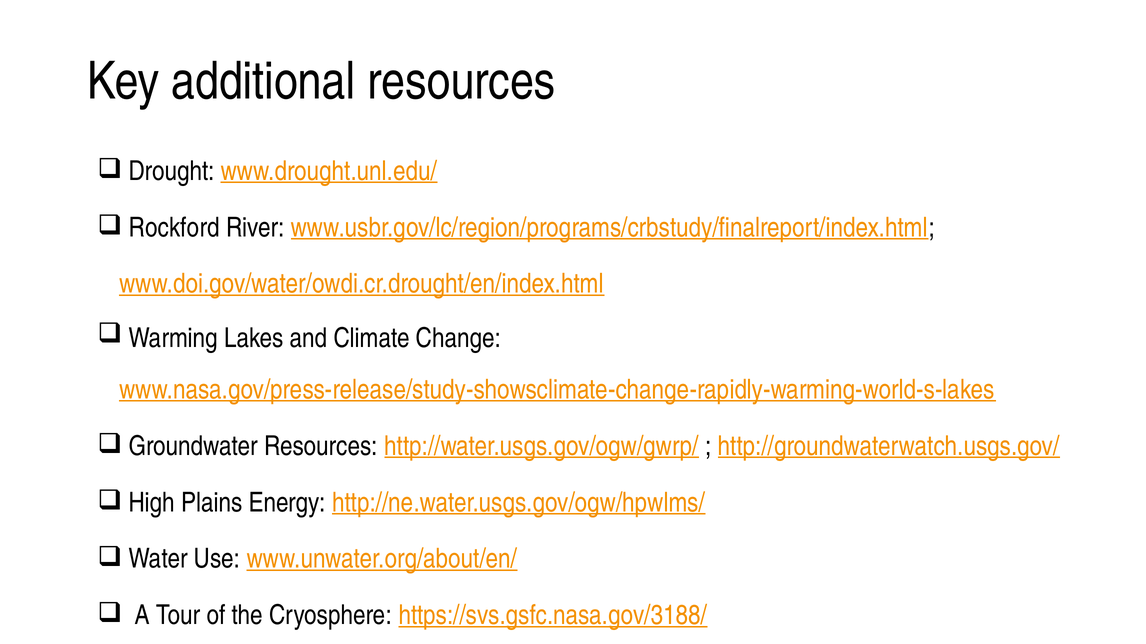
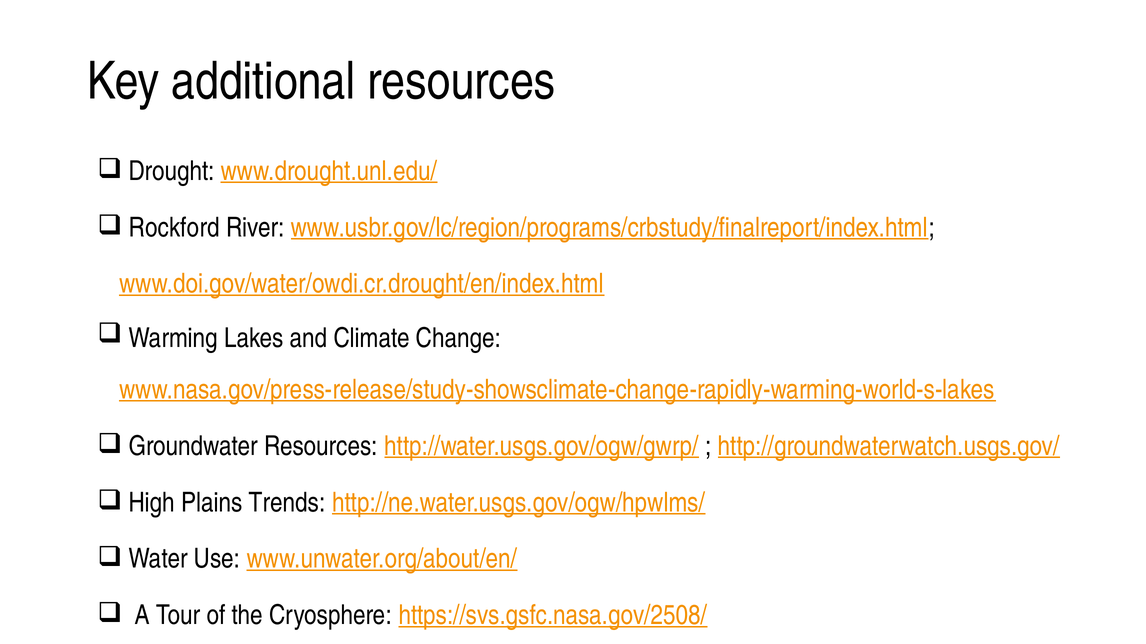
Energy: Energy -> Trends
https://svs.gsfc.nasa.gov/3188/: https://svs.gsfc.nasa.gov/3188/ -> https://svs.gsfc.nasa.gov/2508/
